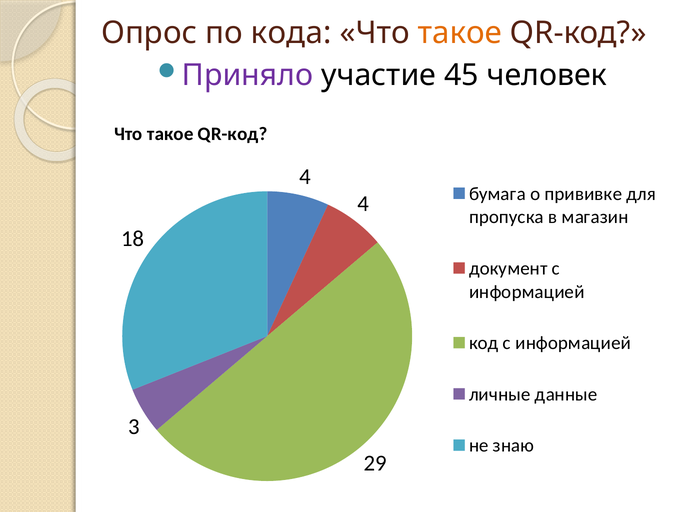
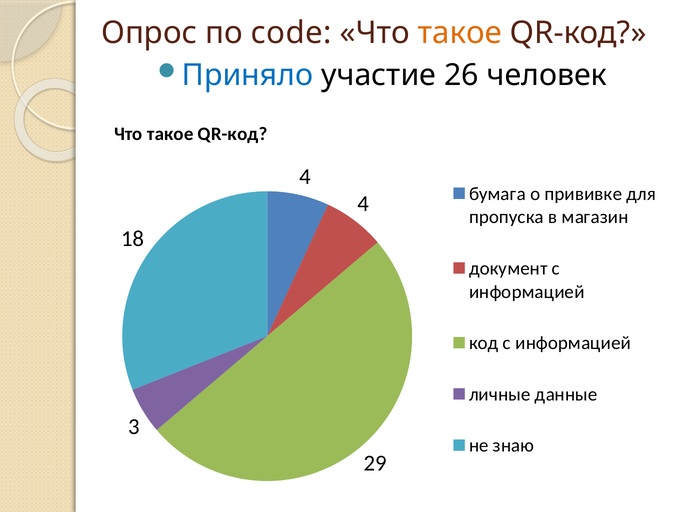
кода: кода -> code
Приняло colour: purple -> blue
45: 45 -> 26
